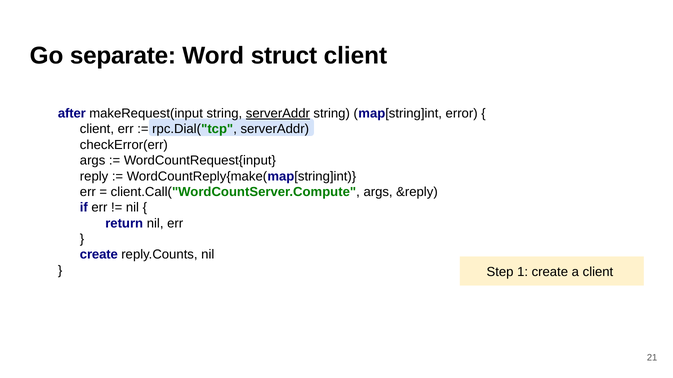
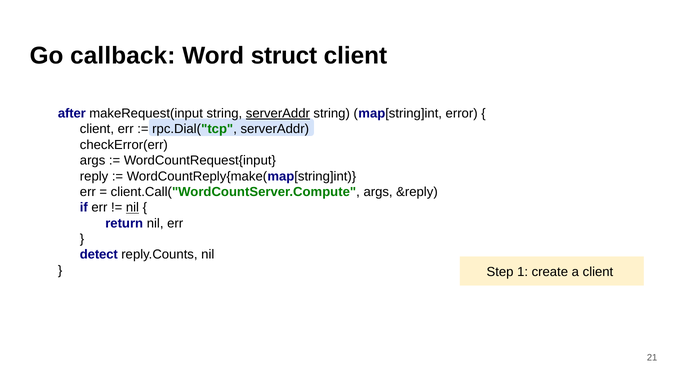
separate: separate -> callback
nil at (132, 208) underline: none -> present
create at (99, 255): create -> detect
